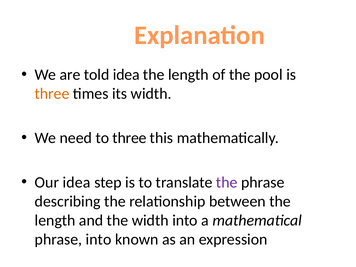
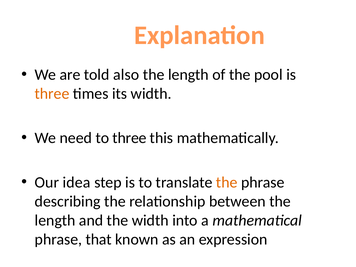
told idea: idea -> also
the at (227, 182) colour: purple -> orange
phrase into: into -> that
